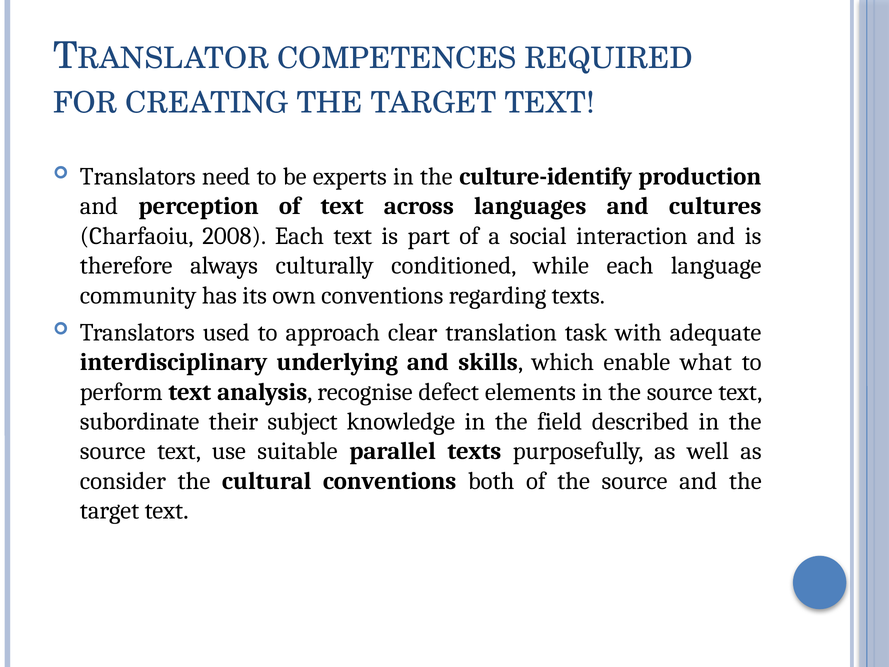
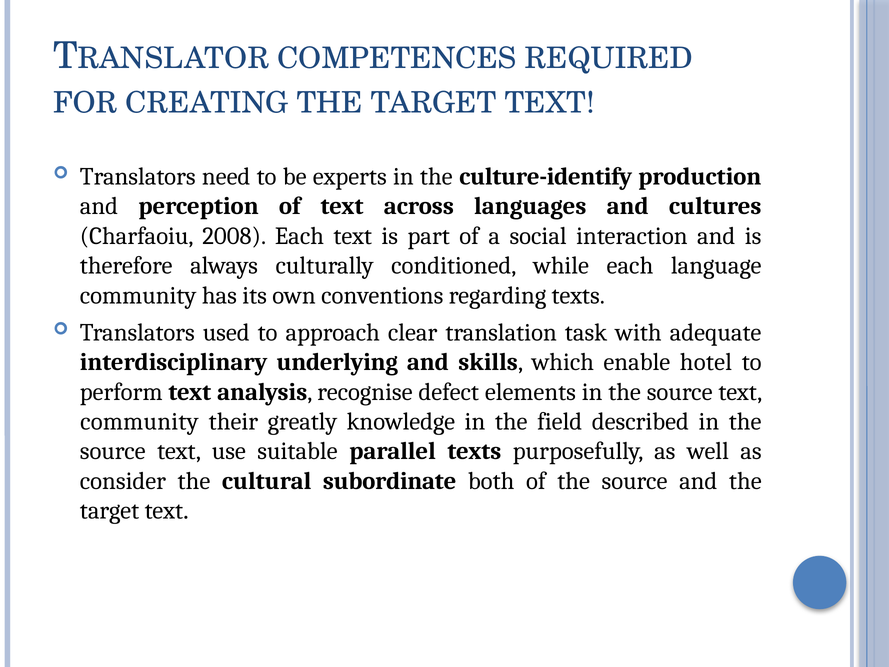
what: what -> hotel
subordinate at (140, 421): subordinate -> community
subject: subject -> greatly
cultural conventions: conventions -> subordinate
